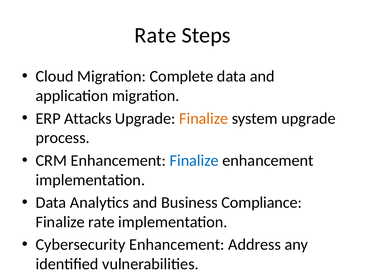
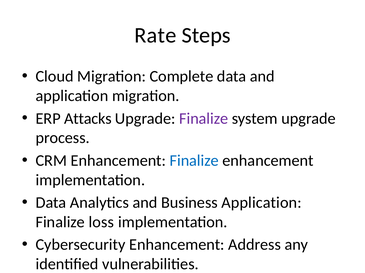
Finalize at (204, 119) colour: orange -> purple
Business Compliance: Compliance -> Application
Finalize rate: rate -> loss
